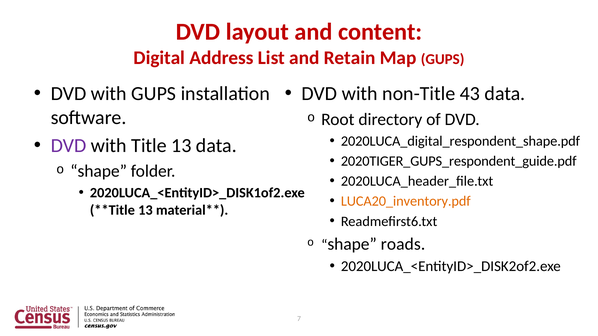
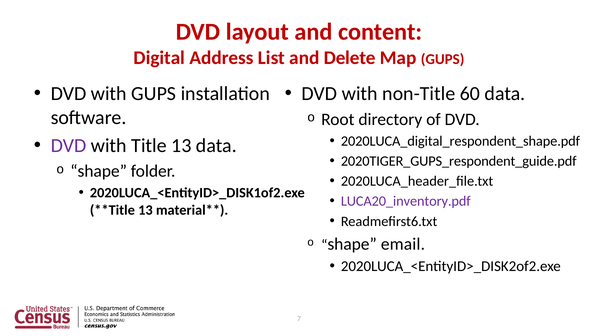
Retain: Retain -> Delete
43: 43 -> 60
LUCA20_inventory.pdf colour: orange -> purple
roads: roads -> email
